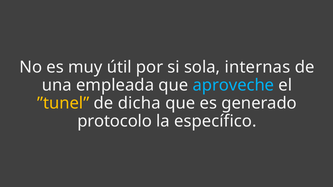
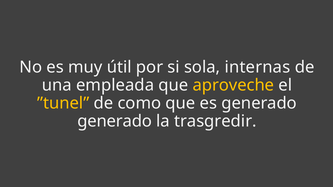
aproveche colour: light blue -> yellow
dicha: dicha -> como
protocolo at (115, 121): protocolo -> generado
específico: específico -> trasgredir
